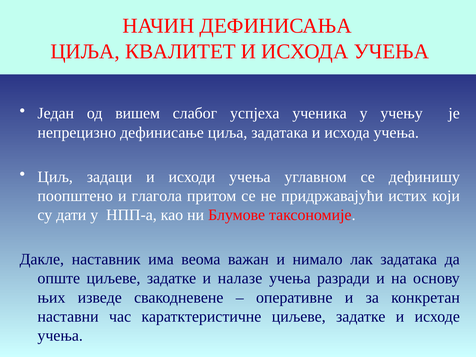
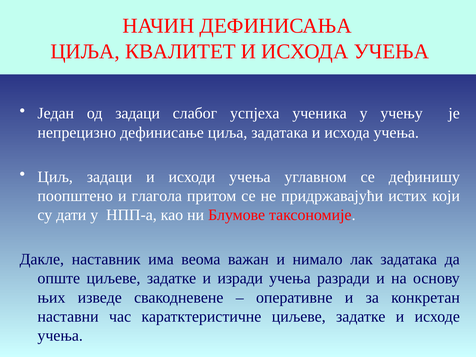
од вишем: вишем -> задаци
налазе: налазе -> изради
